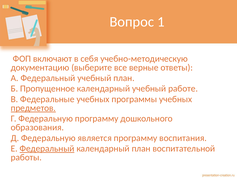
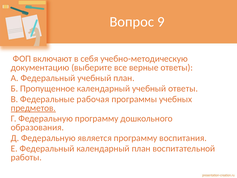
1: 1 -> 9
учебный работе: работе -> ответы
Федеральные учебных: учебных -> рабочая
Федеральный at (47, 148) underline: present -> none
